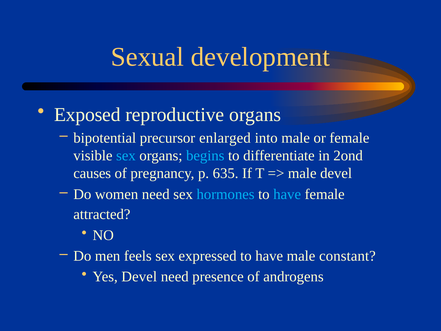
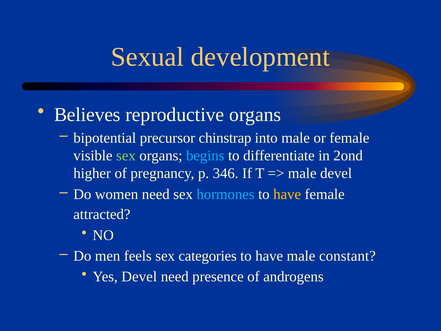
Exposed: Exposed -> Believes
enlarged: enlarged -> chinstrap
sex at (126, 155) colour: light blue -> light green
causes: causes -> higher
635: 635 -> 346
have at (287, 194) colour: light blue -> yellow
expressed: expressed -> categories
